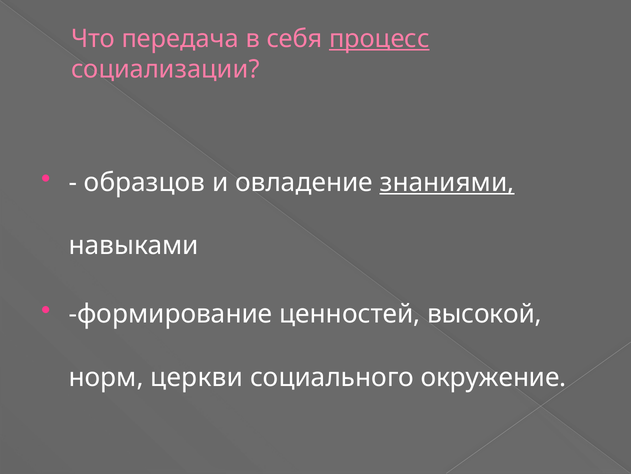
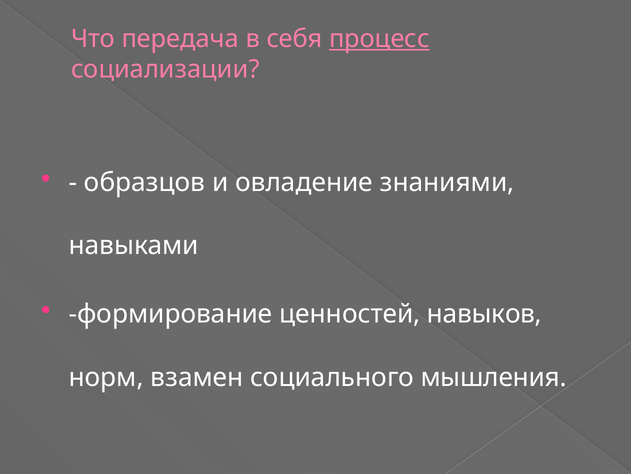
знаниями underline: present -> none
высокой: высокой -> навыков
церкви: церкви -> взамен
окружение: окружение -> мышления
